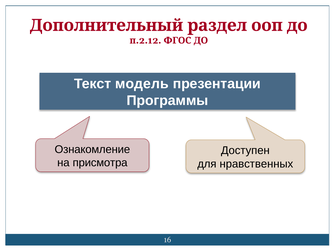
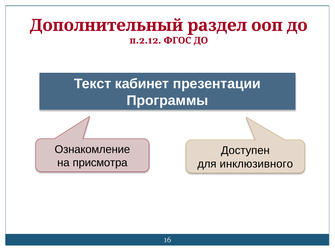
модель: модель -> кабинет
нравственных: нравственных -> инклюзивного
